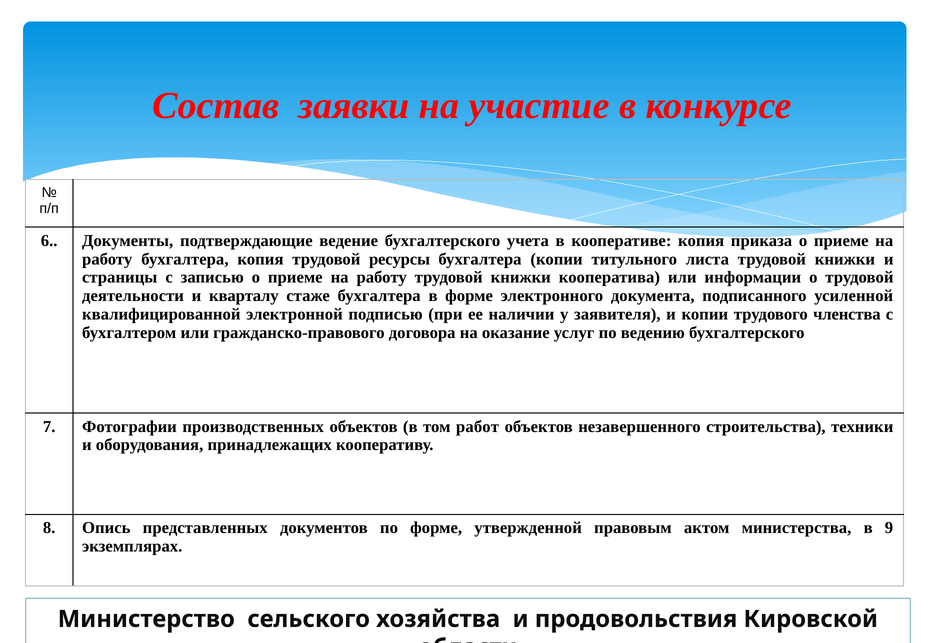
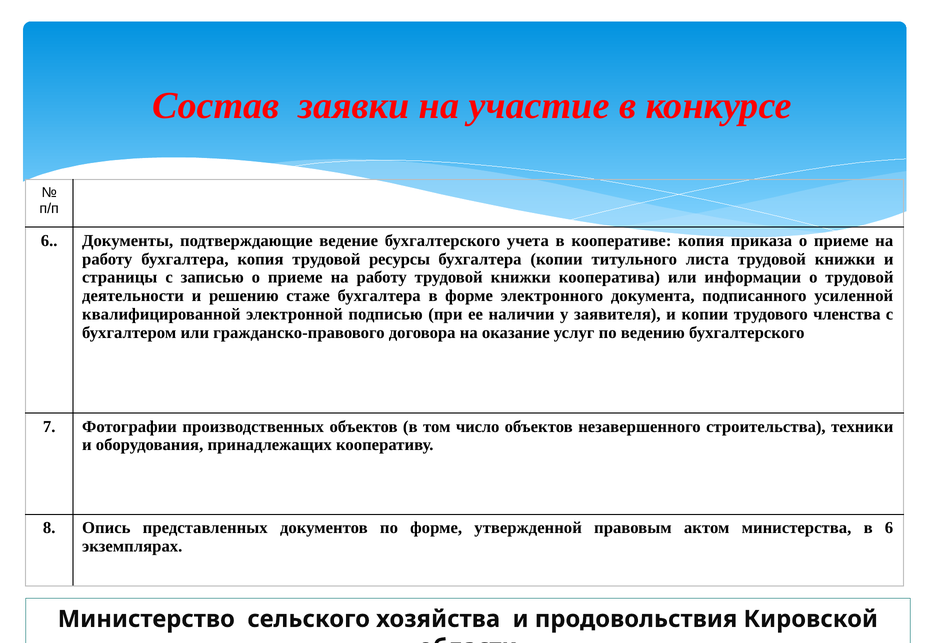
кварталу: кварталу -> решению
работ: работ -> число
в 9: 9 -> 6
